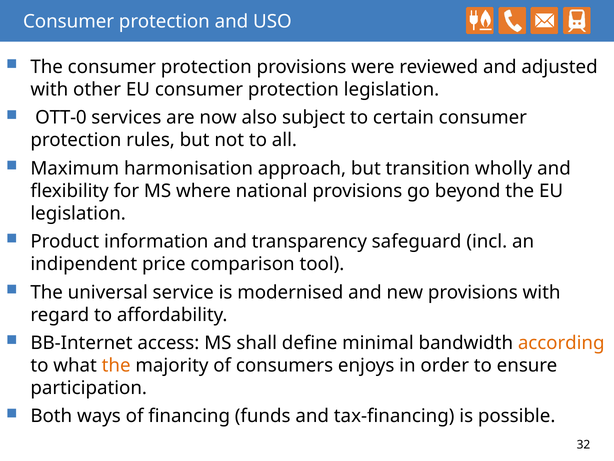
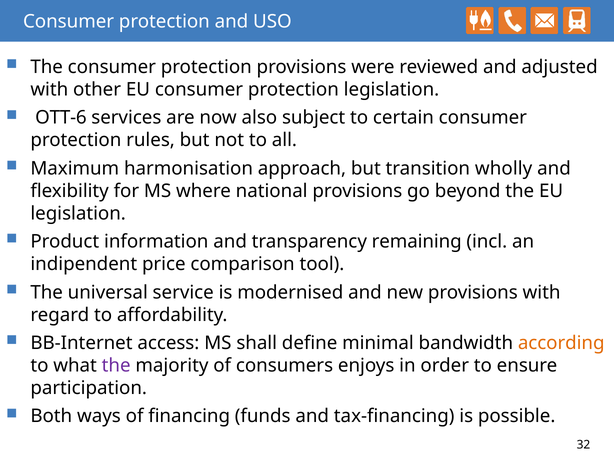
OTT-0: OTT-0 -> OTT-6
safeguard: safeguard -> remaining
the at (116, 365) colour: orange -> purple
